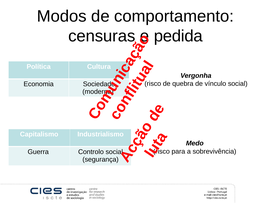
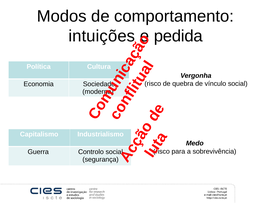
censuras: censuras -> intuições
